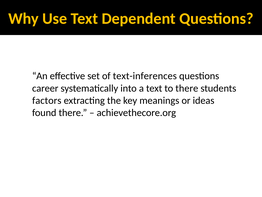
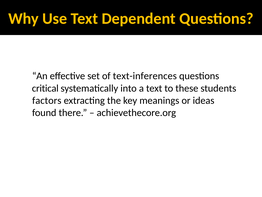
career: career -> critical
to there: there -> these
